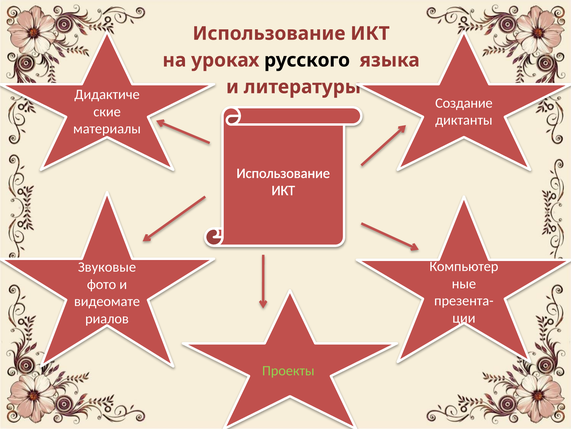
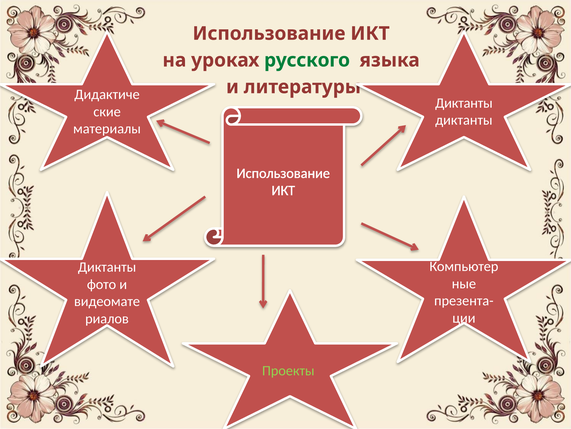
русского colour: black -> green
Создание at (464, 103): Создание -> Диктанты
Звуковые at (107, 267): Звуковые -> Диктанты
